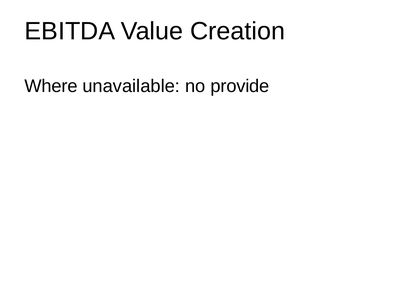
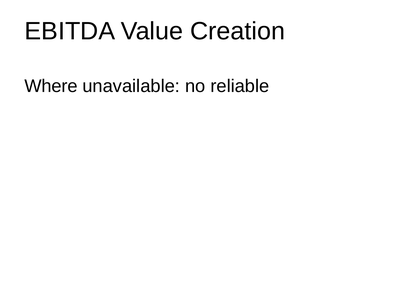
provide: provide -> reliable
